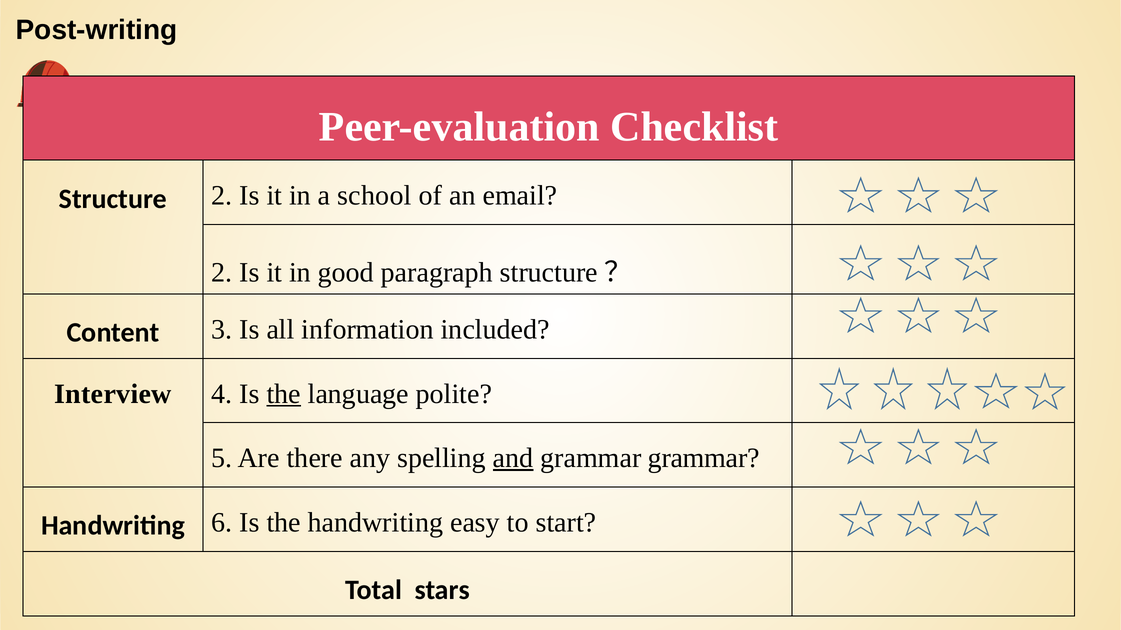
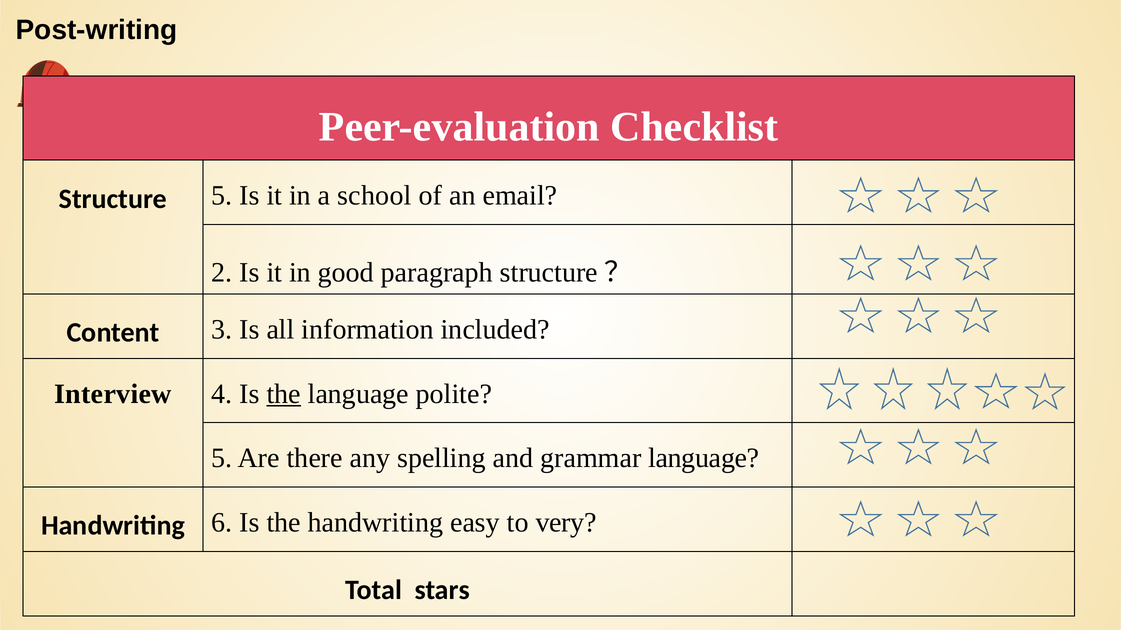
Structure 2: 2 -> 5
and underline: present -> none
grammar grammar: grammar -> language
start: start -> very
